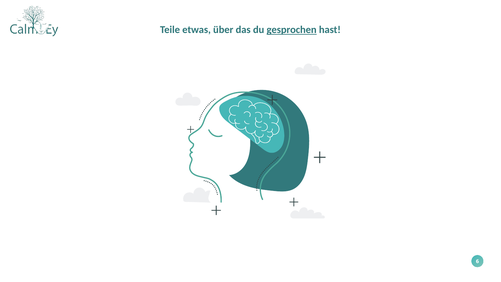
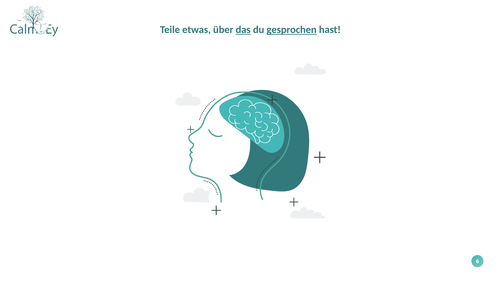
das underline: none -> present
